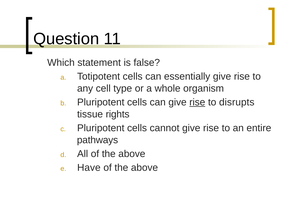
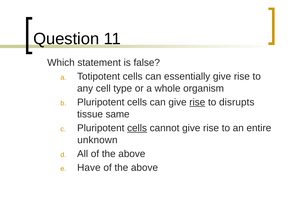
rights: rights -> same
cells at (137, 128) underline: none -> present
pathways: pathways -> unknown
